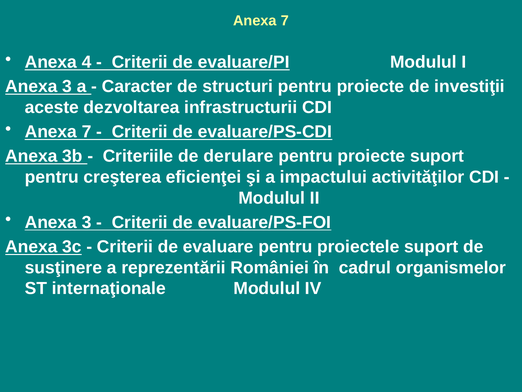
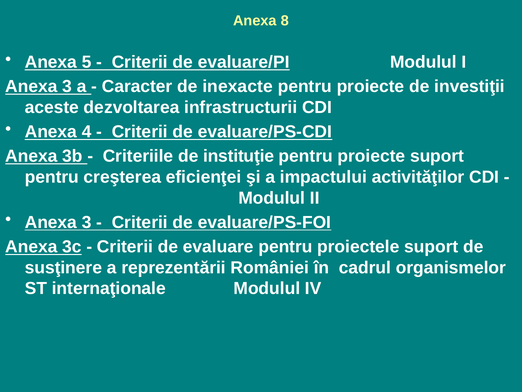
7 at (285, 21): 7 -> 8
4: 4 -> 5
structuri: structuri -> inexacte
7 at (87, 132): 7 -> 4
derulare: derulare -> instituţie
